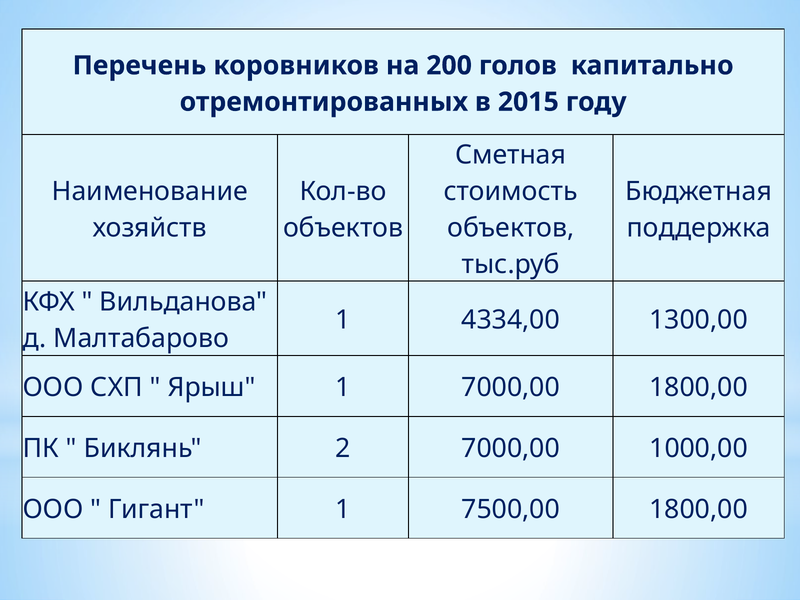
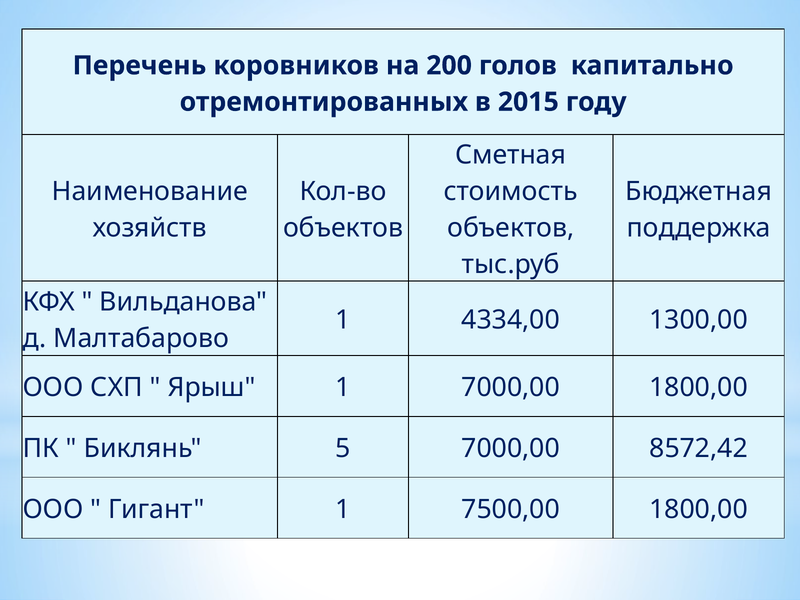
2: 2 -> 5
1000,00: 1000,00 -> 8572,42
